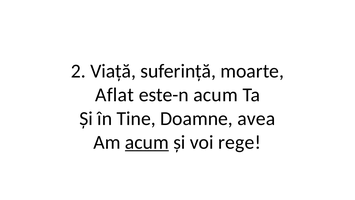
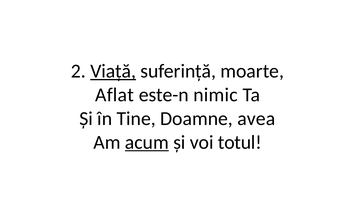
Viață underline: none -> present
este-n acum: acum -> nimic
rege: rege -> totul
